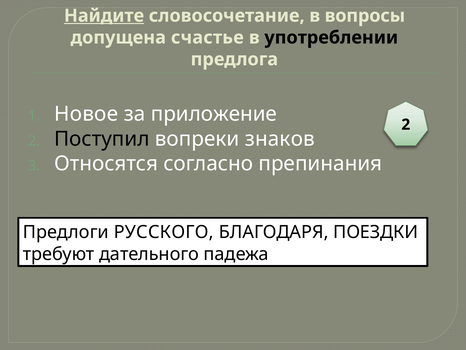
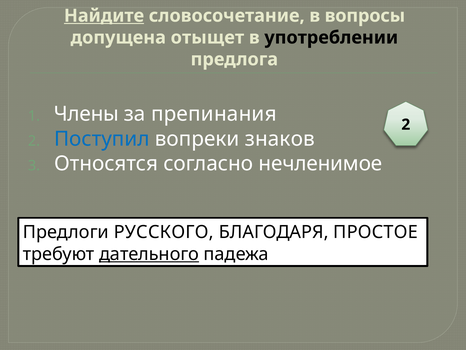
счастье: счастье -> отыщет
Новое: Новое -> Члены
приложение: приложение -> препинания
Поступил colour: black -> blue
препинания: препинания -> нечленимое
ПОЕЗДКИ: ПОЕЗДКИ -> ПРОСТОЕ
дательного underline: none -> present
